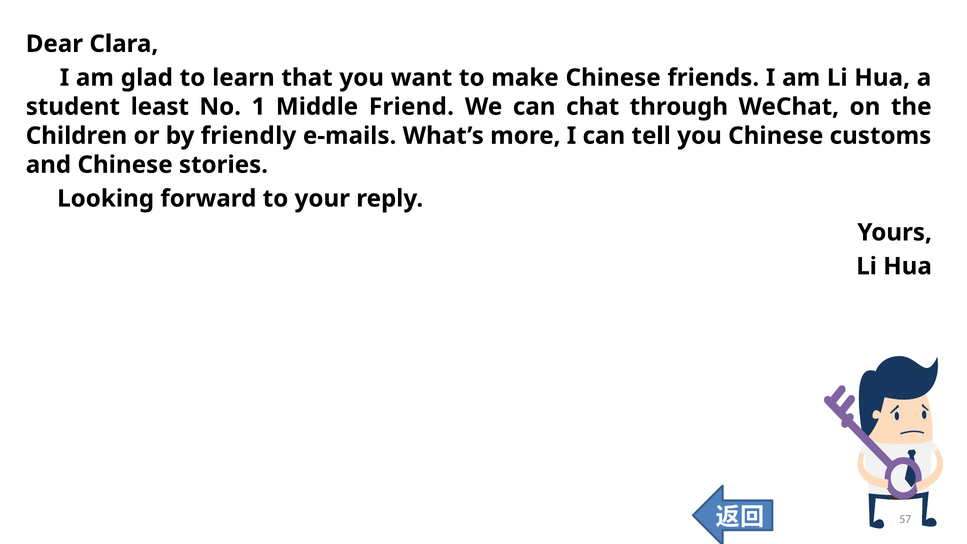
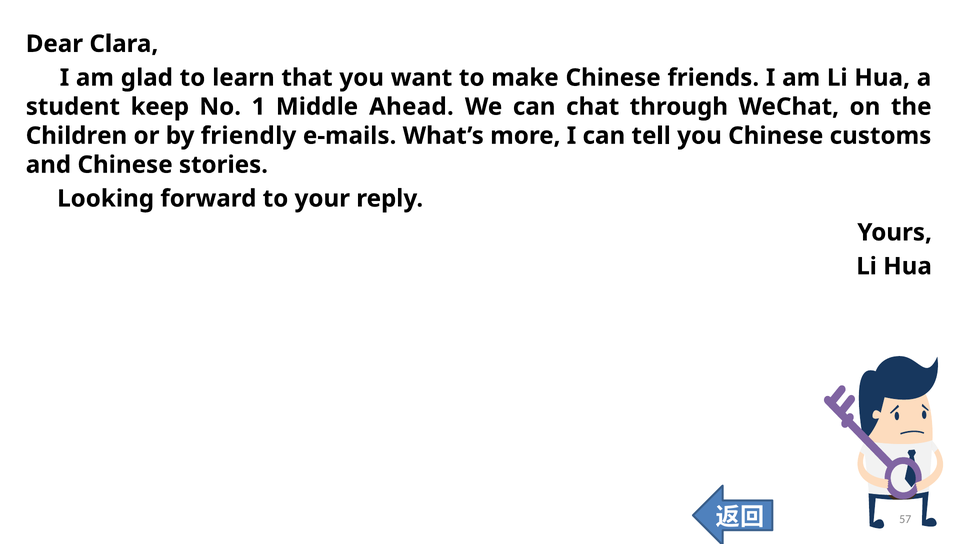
least: least -> keep
Friend: Friend -> Ahead
